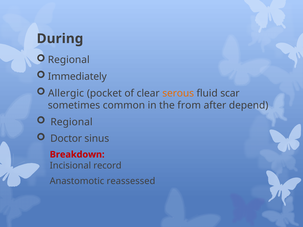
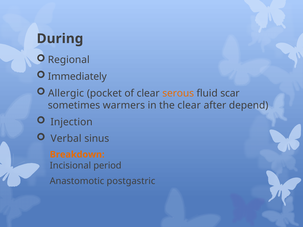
common: common -> warmers
the from: from -> clear
Regional at (72, 122): Regional -> Injection
Doctor: Doctor -> Verbal
Breakdown colour: red -> orange
record: record -> period
reassessed: reassessed -> postgastric
